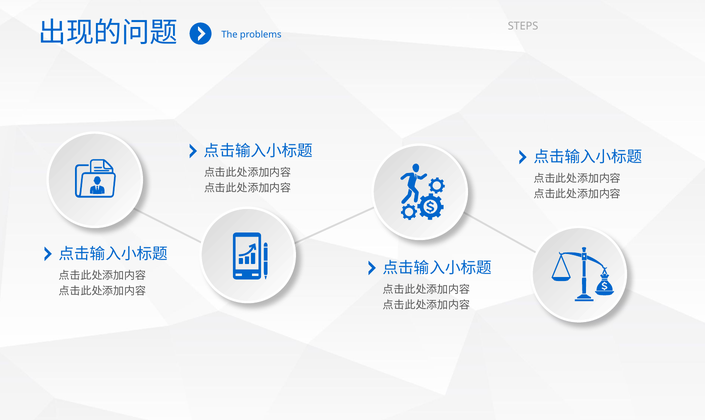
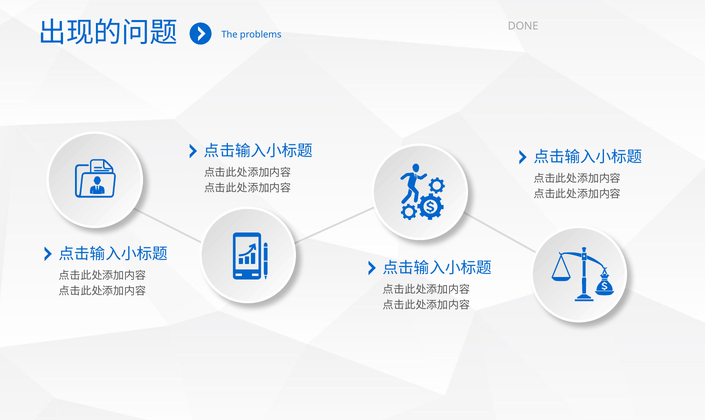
STEPS: STEPS -> DONE
